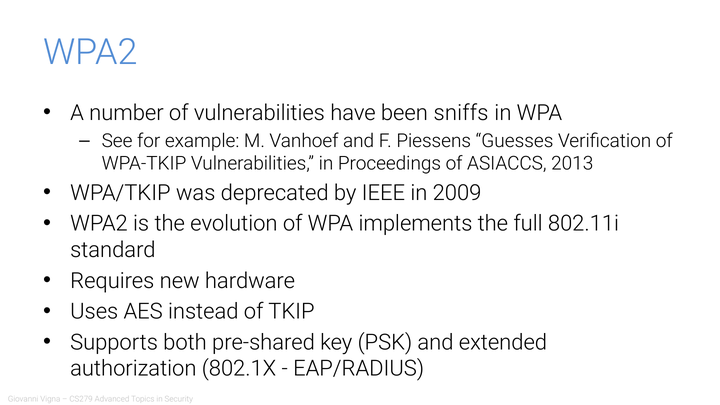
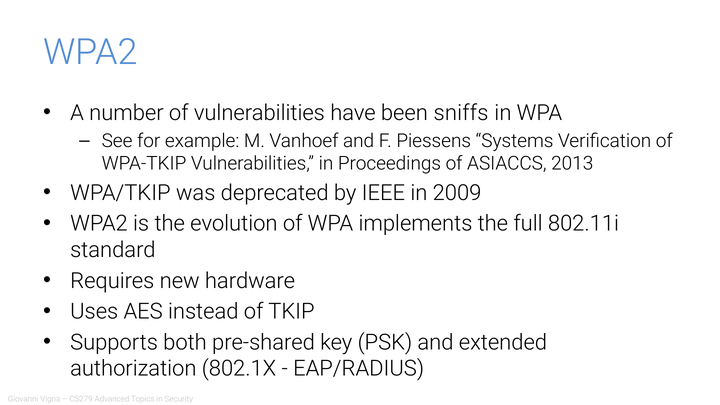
Guesses: Guesses -> Systems
